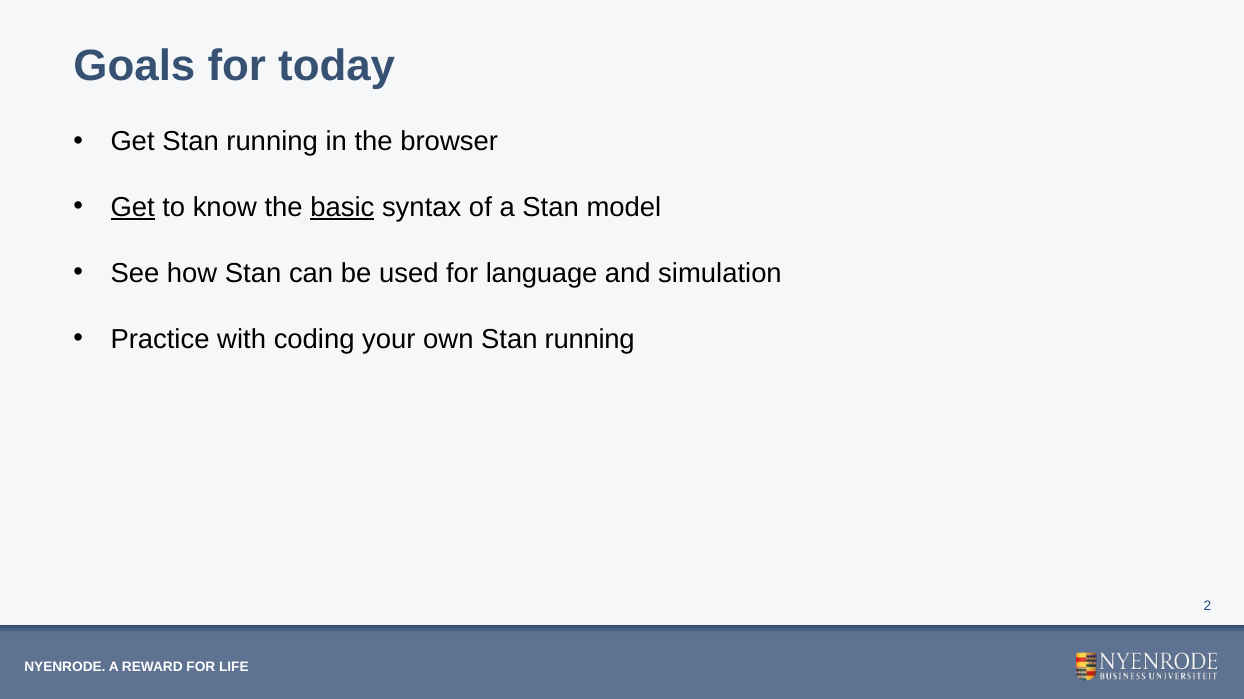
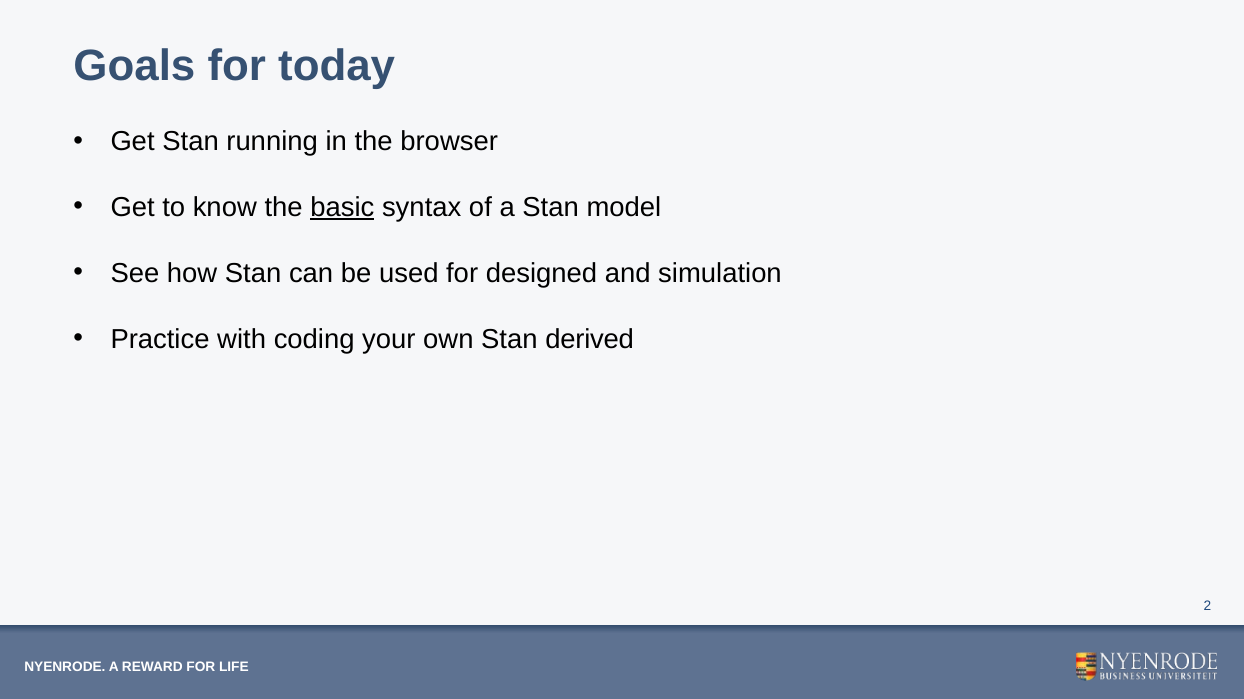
Get at (133, 208) underline: present -> none
language: language -> designed
own Stan running: running -> derived
